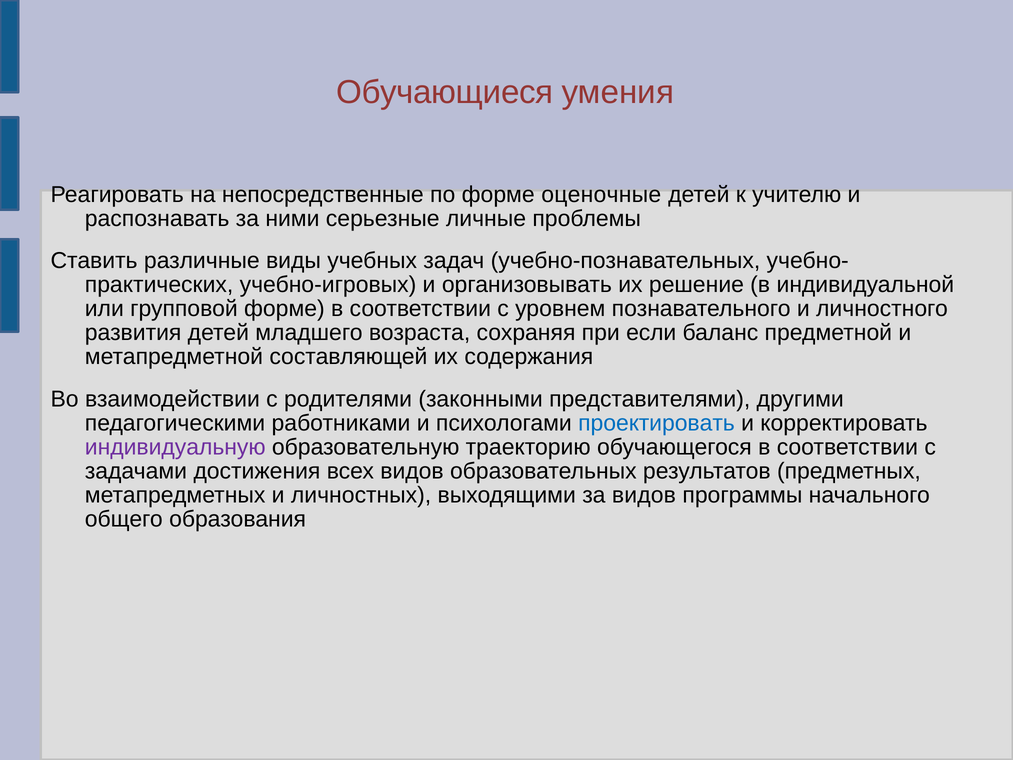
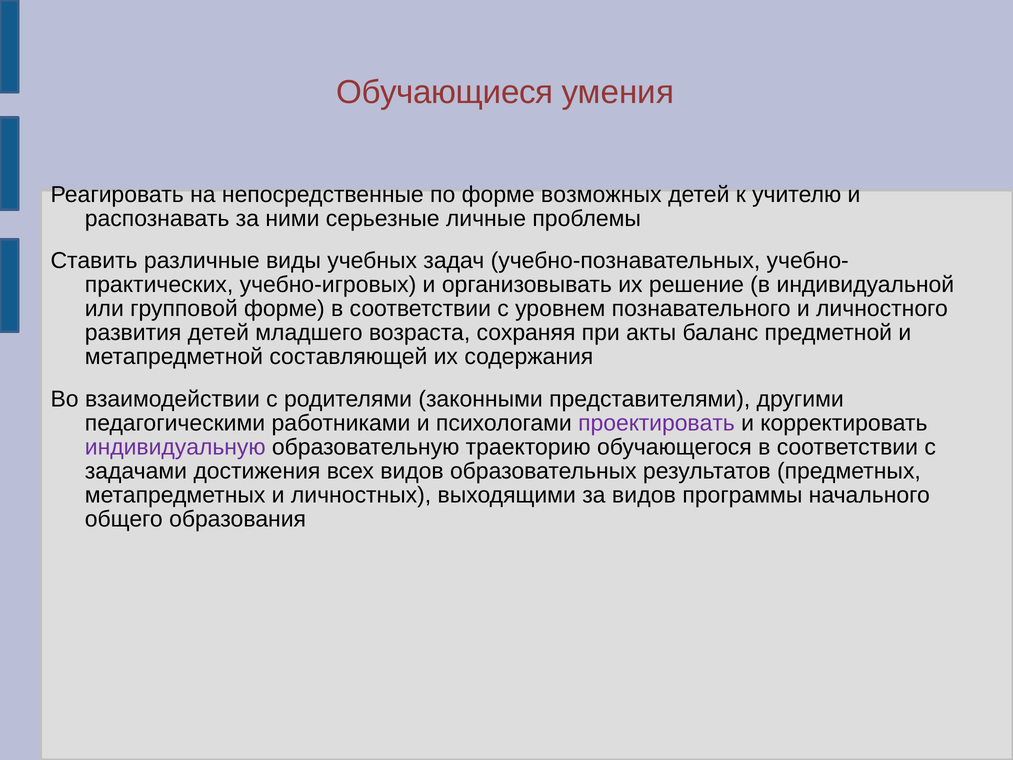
оценочные: оценочные -> возможных
если: если -> акты
проектировать colour: blue -> purple
